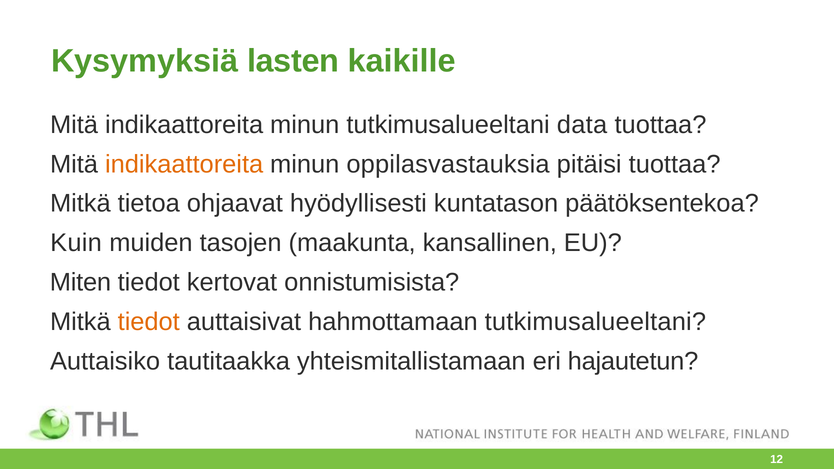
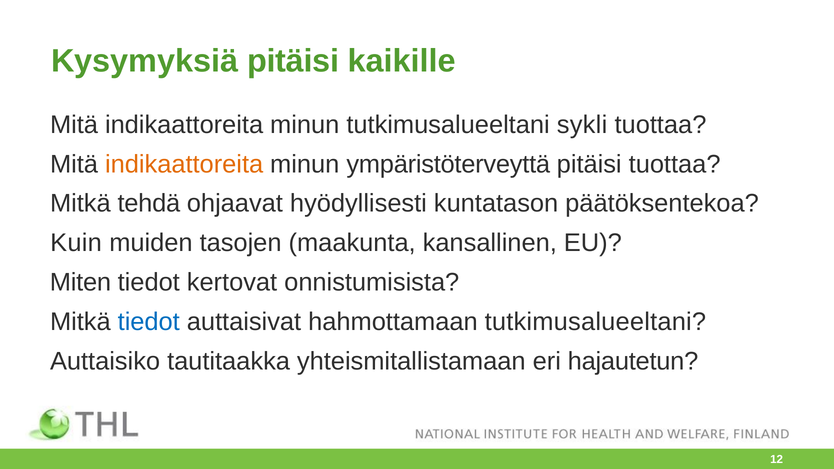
Kysymyksiä lasten: lasten -> pitäisi
data: data -> sykli
oppilasvastauksia: oppilasvastauksia -> ympäristöterveyttä
tietoa: tietoa -> tehdä
tiedot at (149, 322) colour: orange -> blue
